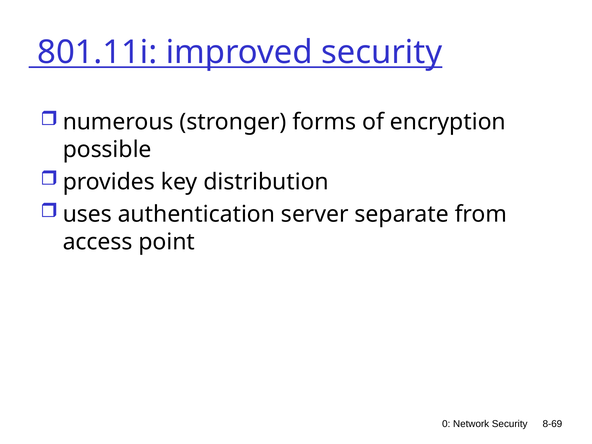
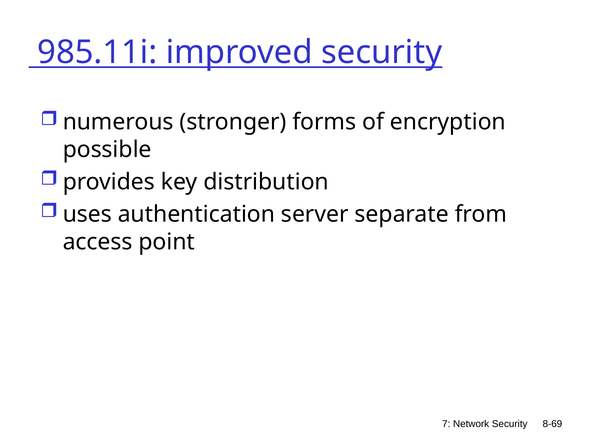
801.11i: 801.11i -> 985.11i
0: 0 -> 7
